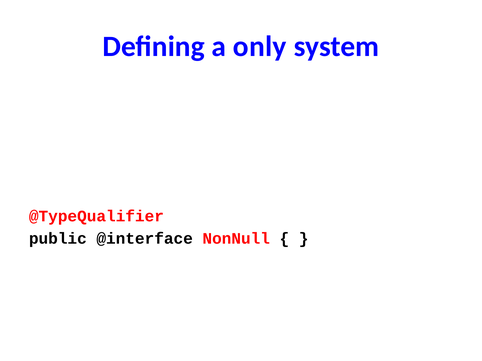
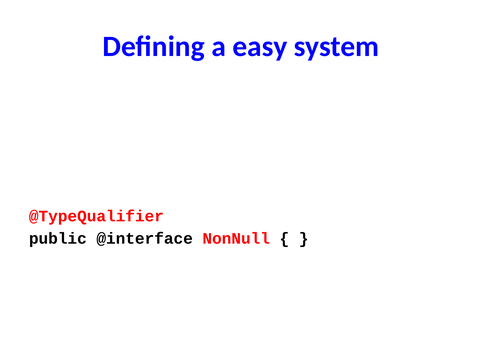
only: only -> easy
